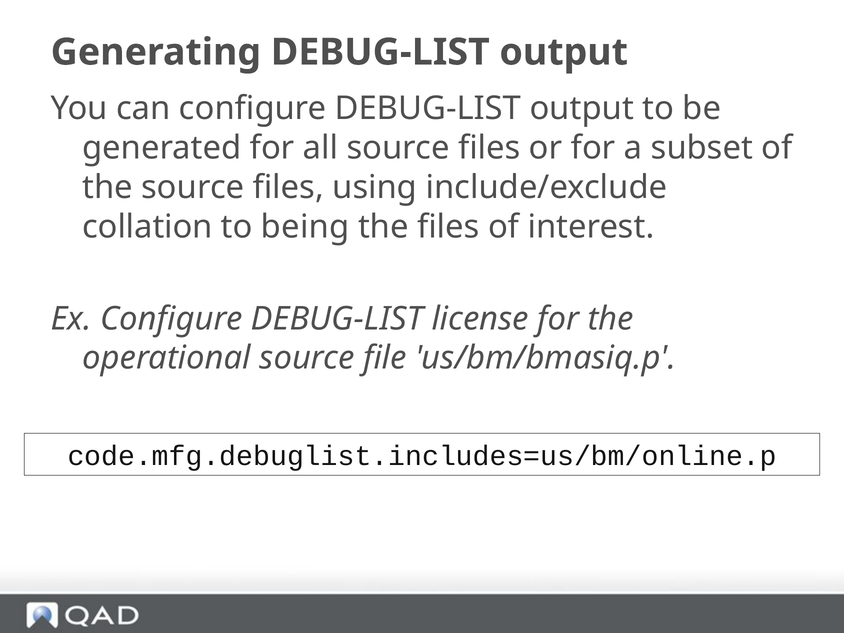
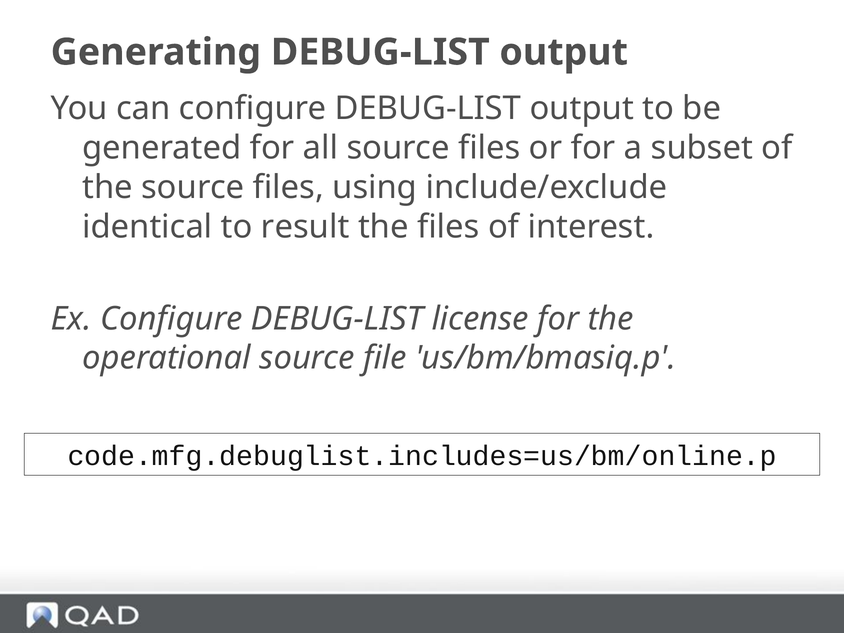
collation: collation -> identical
being: being -> result
